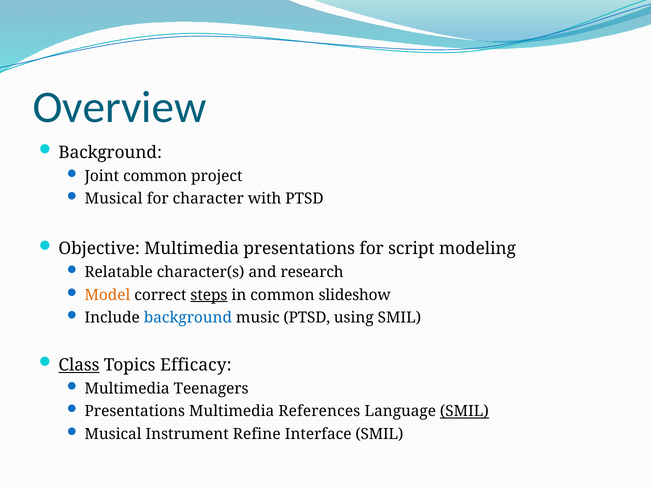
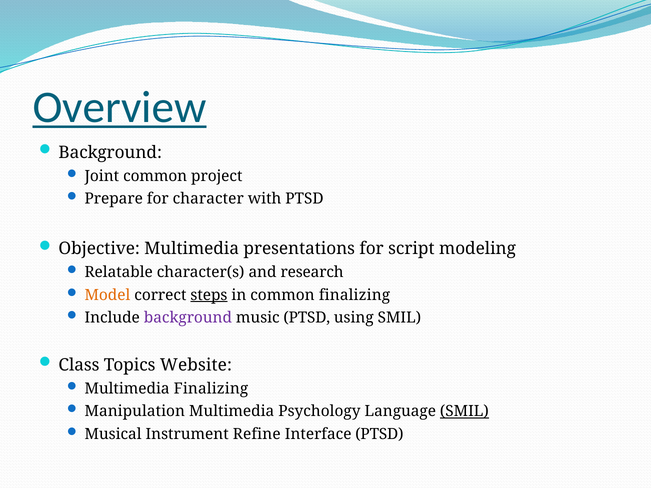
Overview underline: none -> present
Musical at (114, 199): Musical -> Prepare
common slideshow: slideshow -> finalizing
background at (188, 318) colour: blue -> purple
Class underline: present -> none
Efficacy: Efficacy -> Website
Multimedia Teenagers: Teenagers -> Finalizing
Presentations at (135, 412): Presentations -> Manipulation
References: References -> Psychology
Interface SMIL: SMIL -> PTSD
